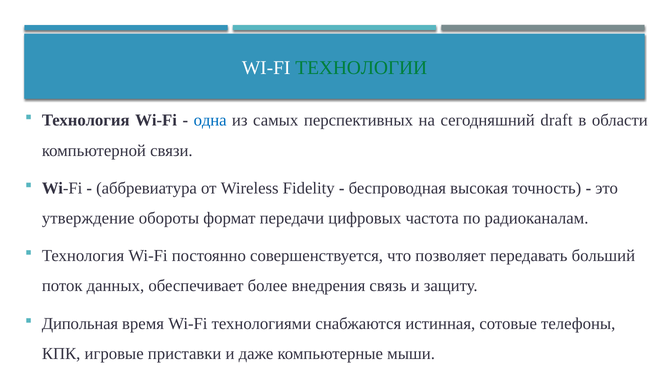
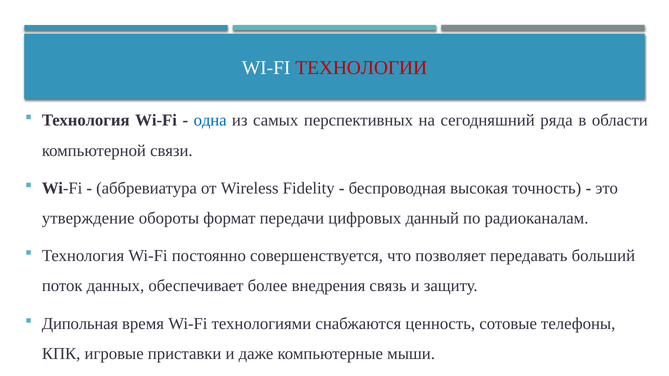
ТЕХНОЛОГИИ colour: green -> red
draft: draft -> ряда
частота: частота -> данный
истинная: истинная -> ценность
